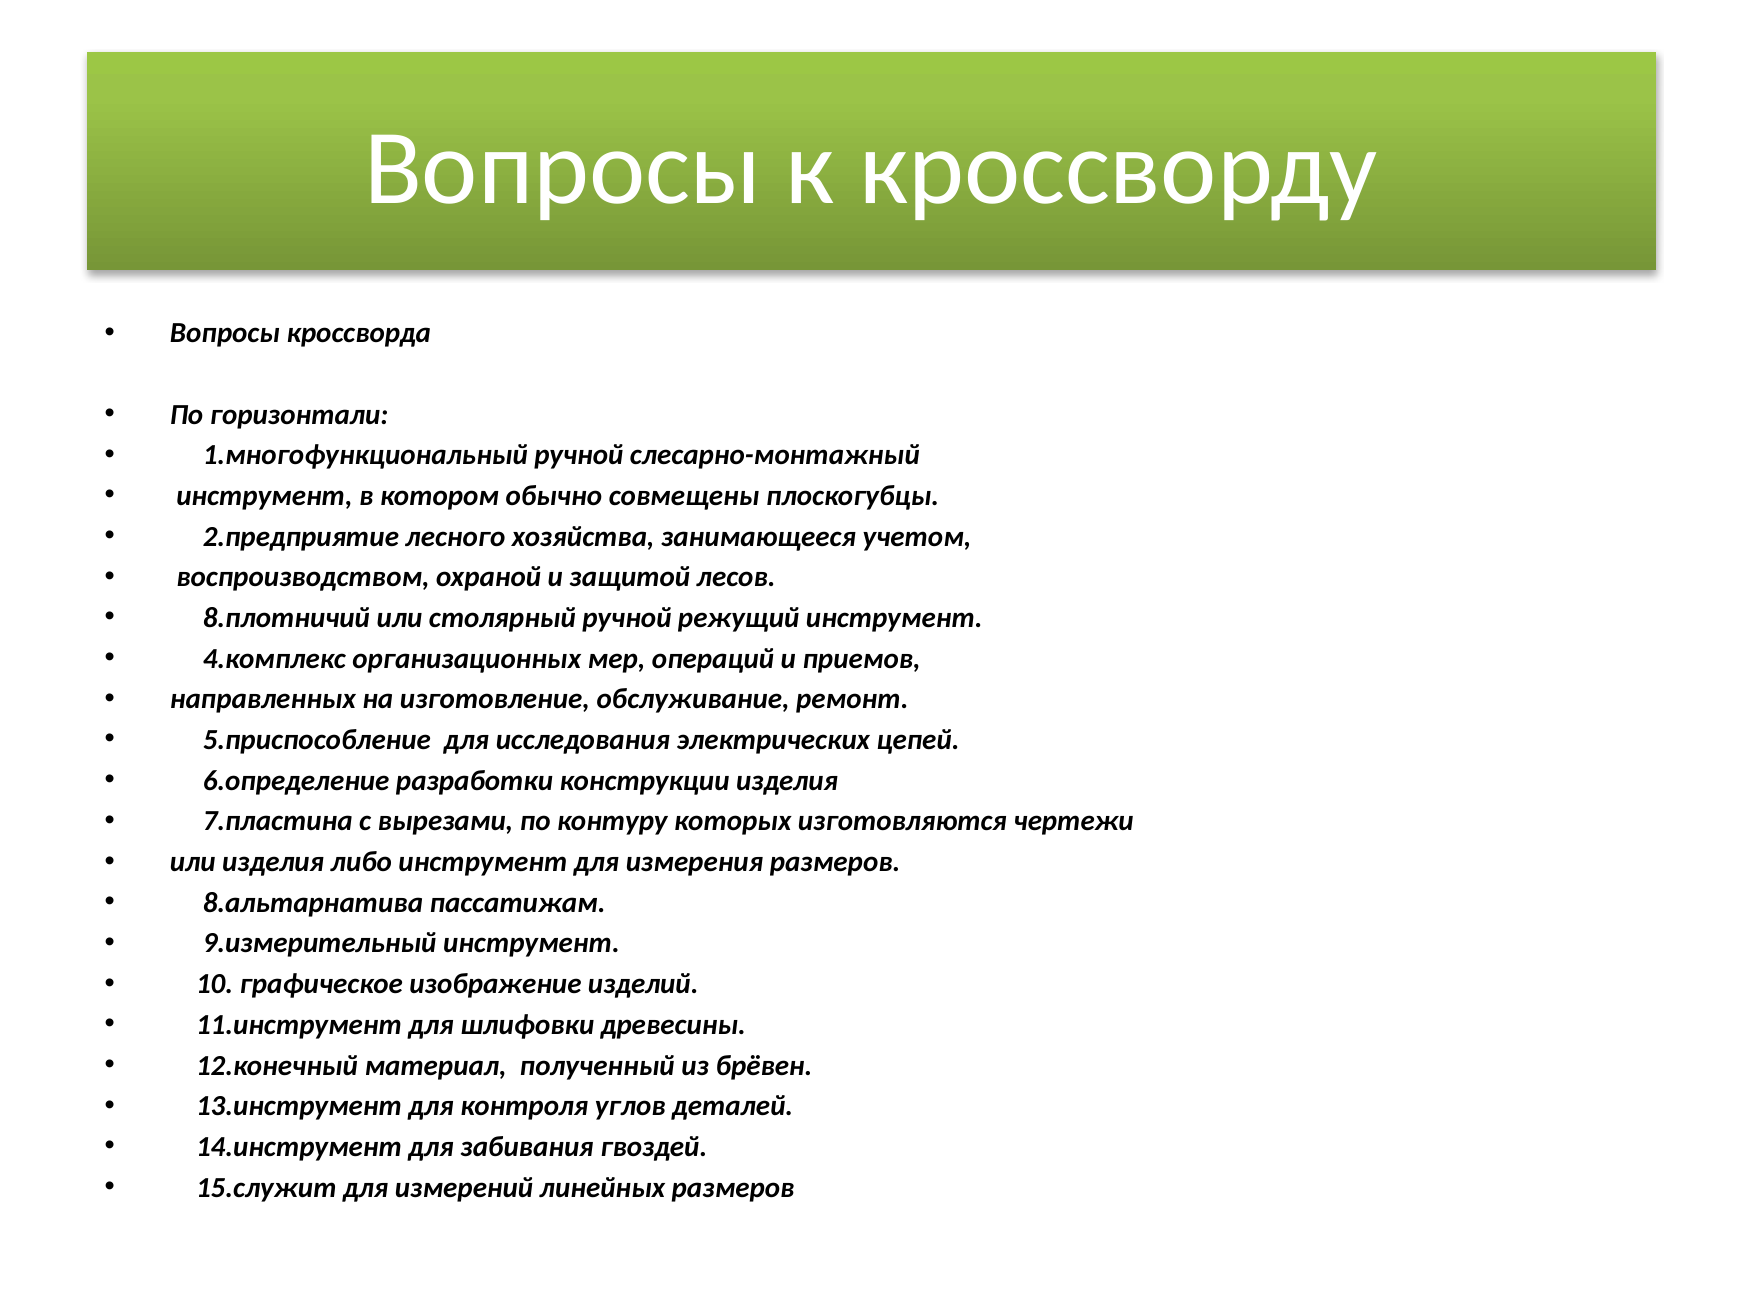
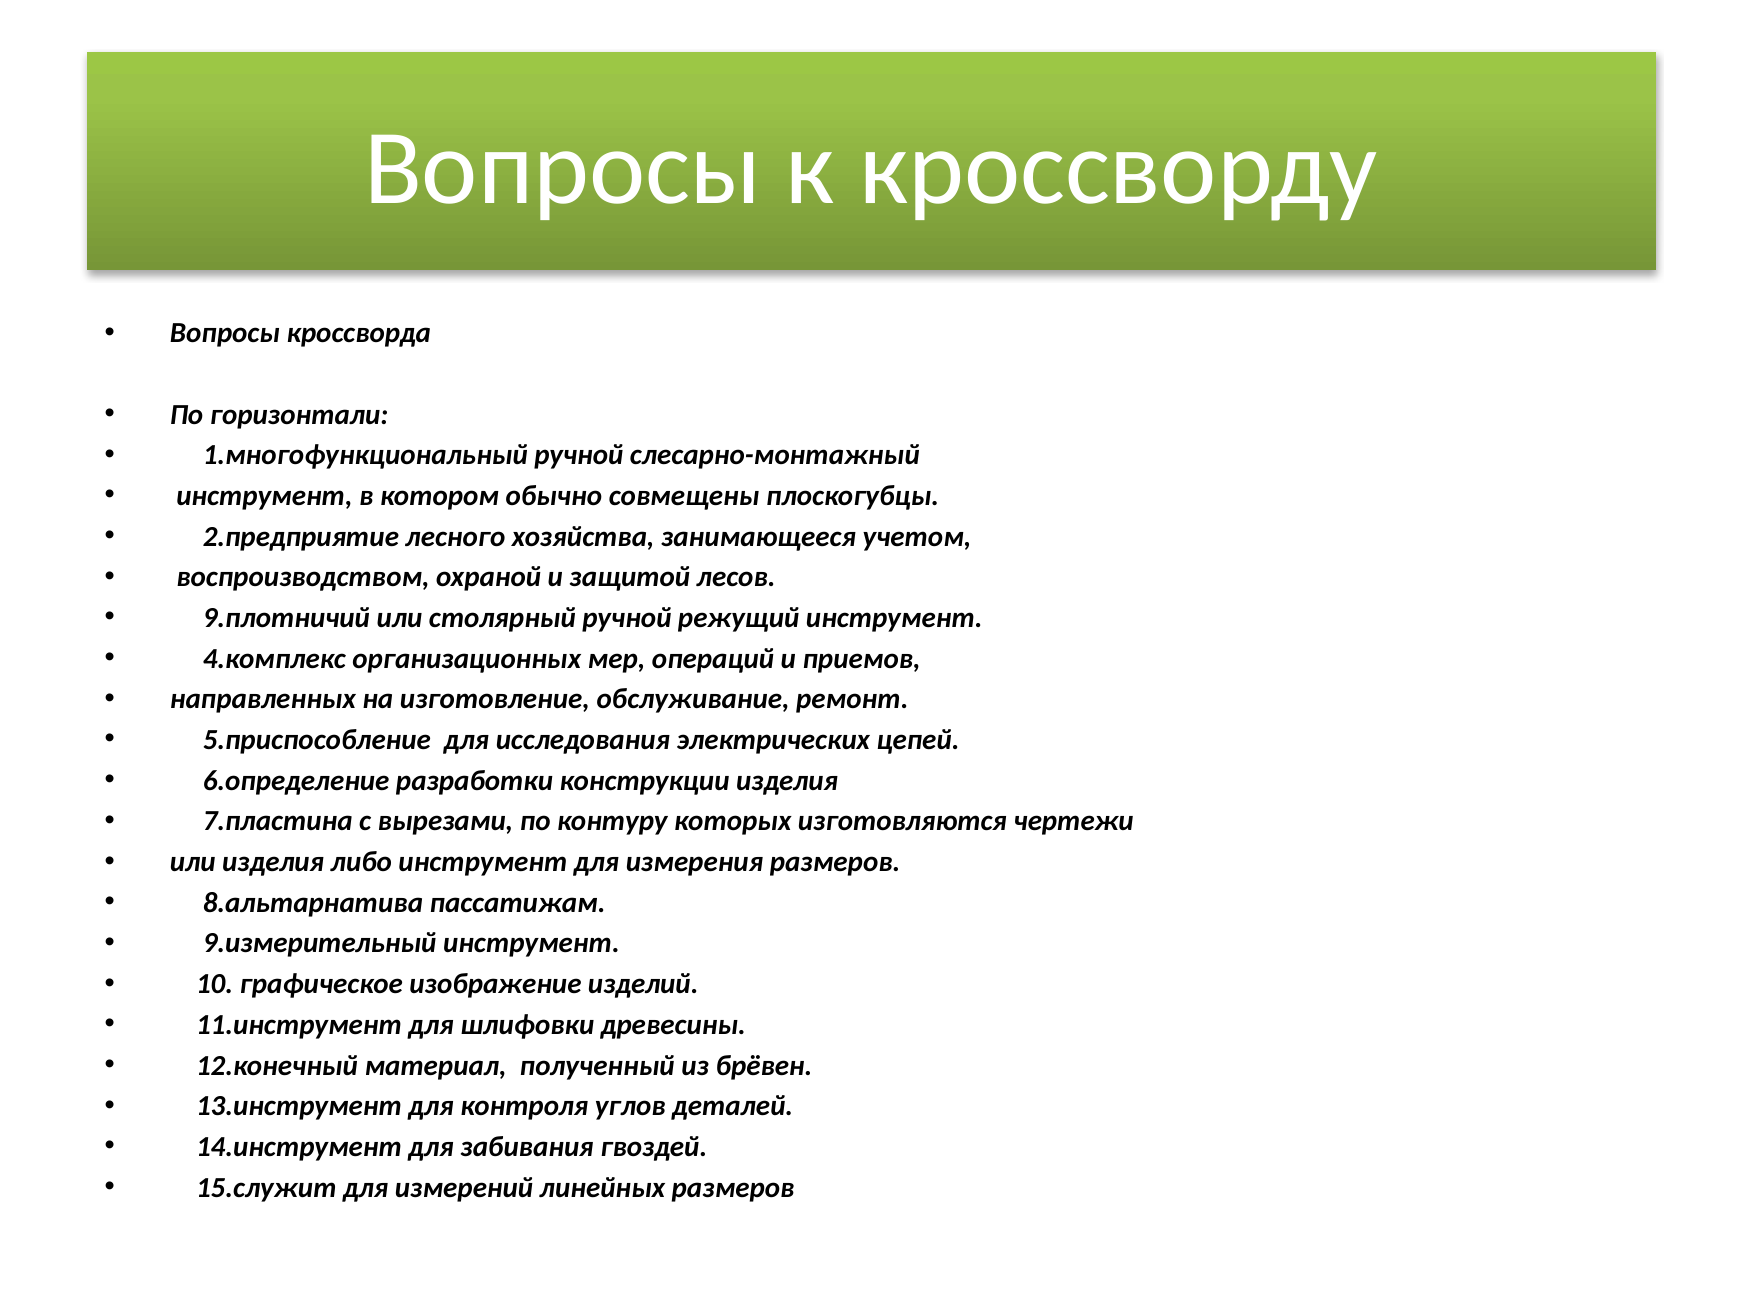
8.плотничий: 8.плотничий -> 9.плотничий
